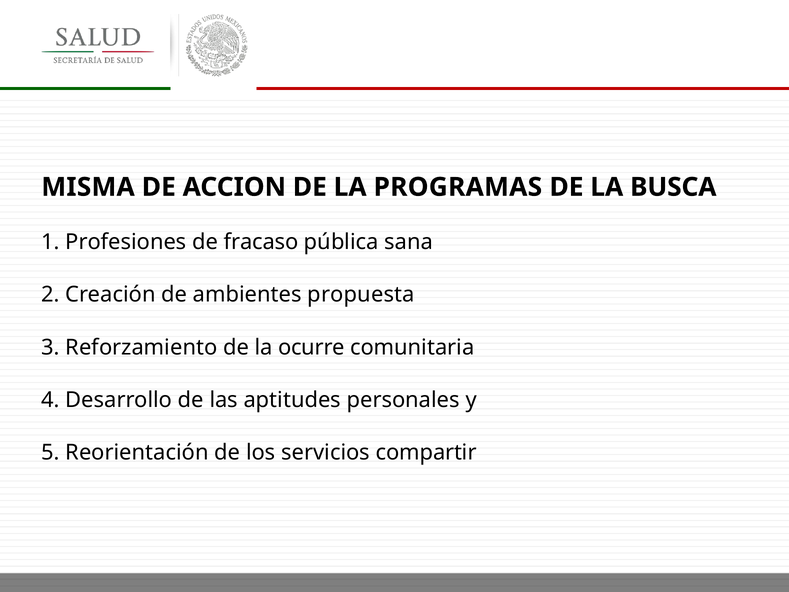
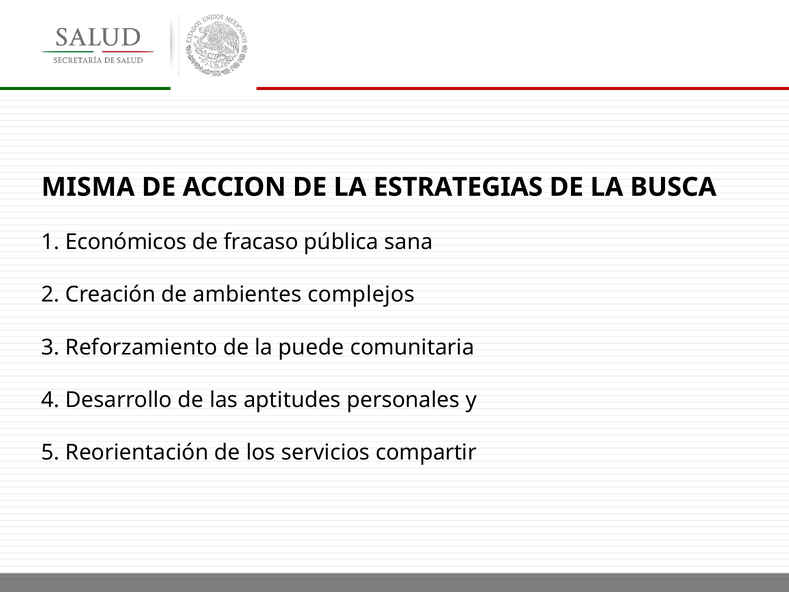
PROGRAMAS: PROGRAMAS -> ESTRATEGIAS
Profesiones: Profesiones -> Económicos
propuesta: propuesta -> complejos
ocurre: ocurre -> puede
